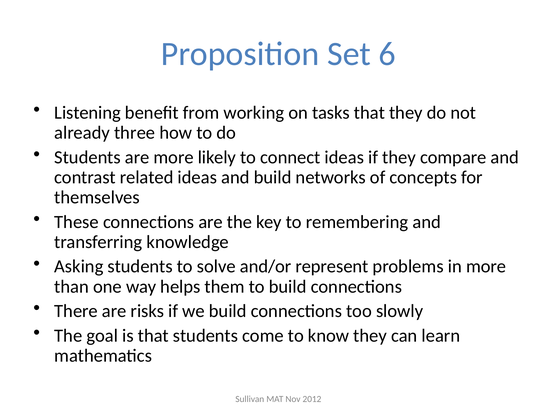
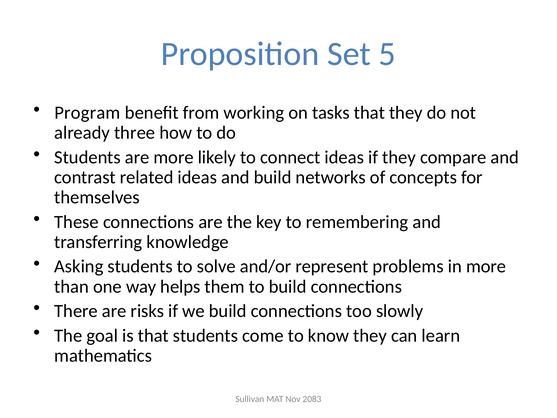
6: 6 -> 5
Listening: Listening -> Program
2012: 2012 -> 2083
